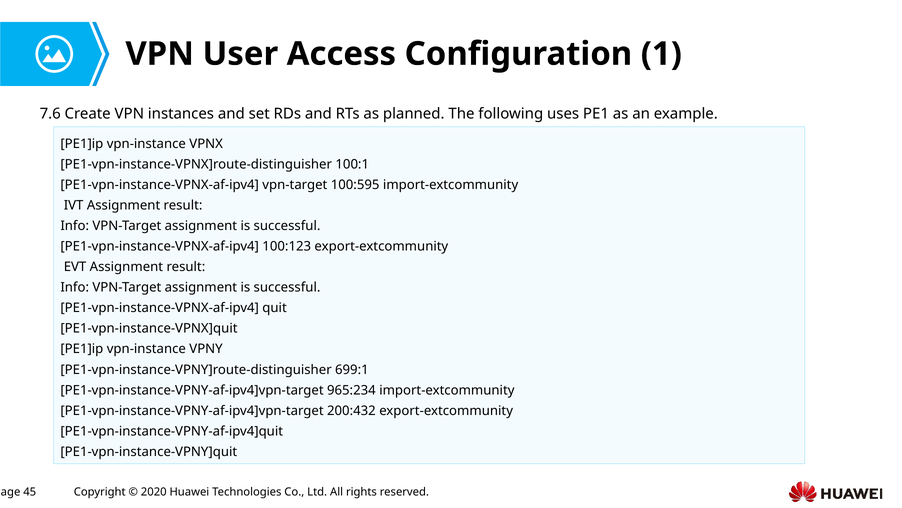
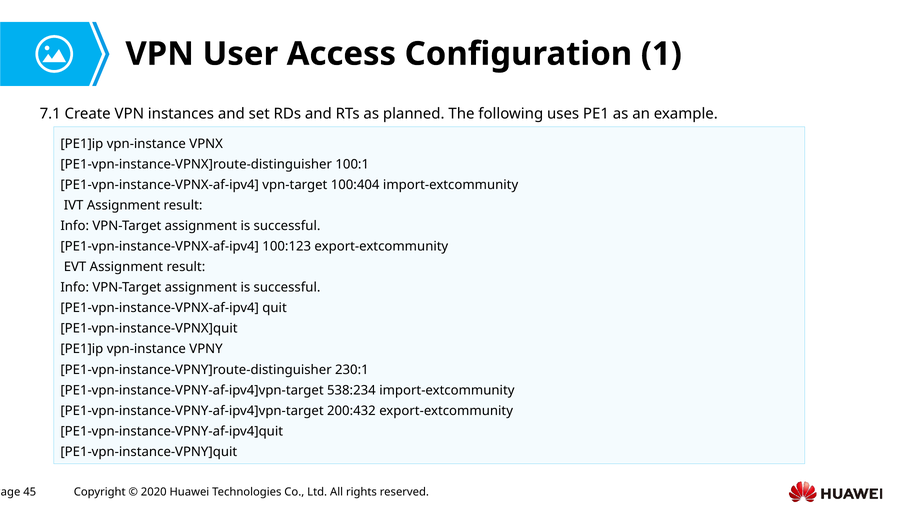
7.6: 7.6 -> 7.1
100:595: 100:595 -> 100:404
699:1: 699:1 -> 230:1
965:234: 965:234 -> 538:234
